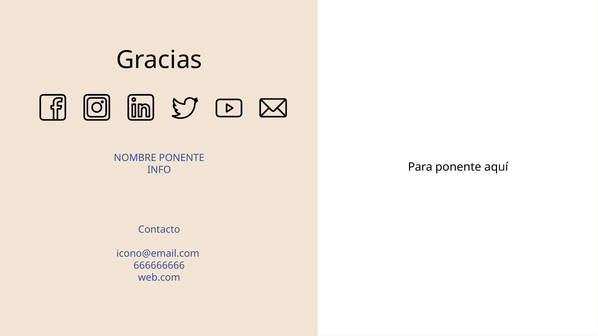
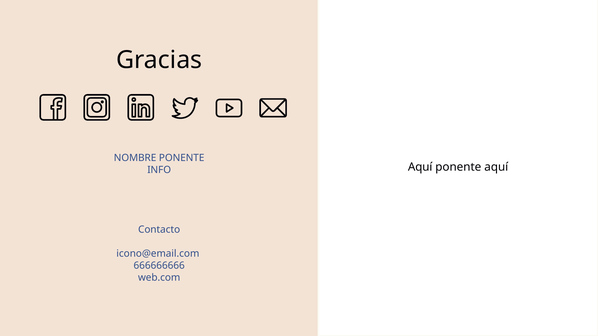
Para at (420, 167): Para -> Aquí
